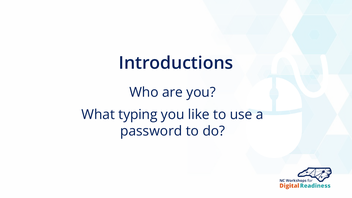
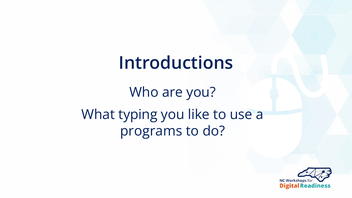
password: password -> programs
